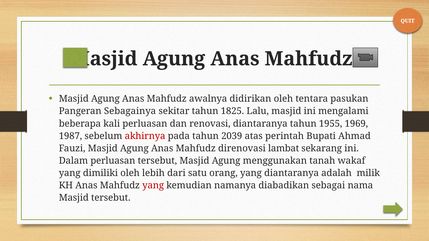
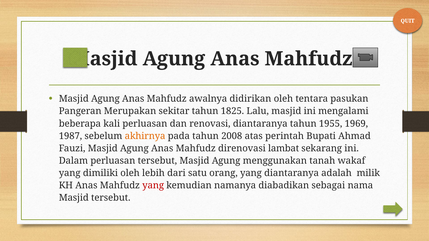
Sebagainya: Sebagainya -> Merupakan
akhirnya colour: red -> orange
2039: 2039 -> 2008
